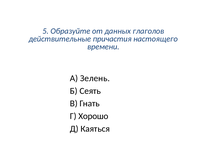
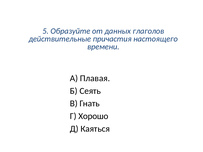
Зелень: Зелень -> Плавая
